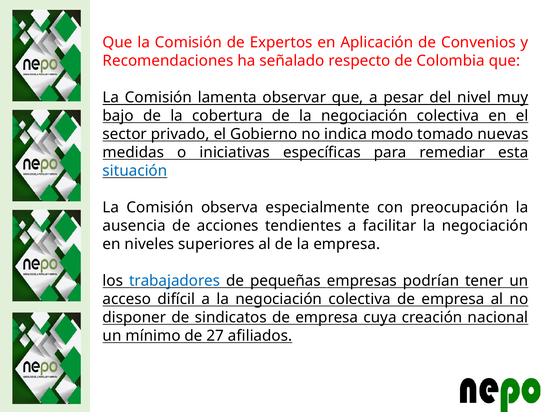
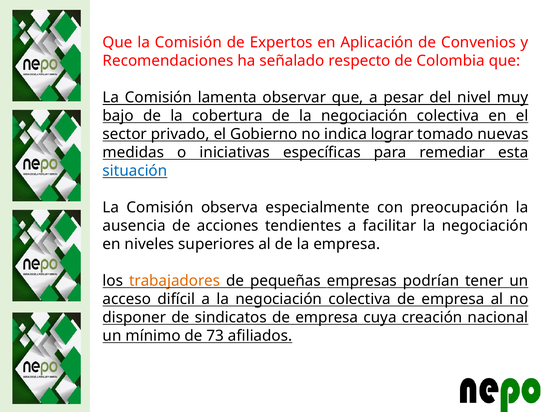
modo: modo -> lograr
trabajadores colour: blue -> orange
27: 27 -> 73
